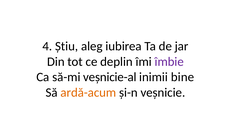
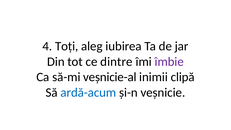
Știu: Știu -> Toți
deplin: deplin -> dintre
bine: bine -> clipă
ardă-acum colour: orange -> blue
